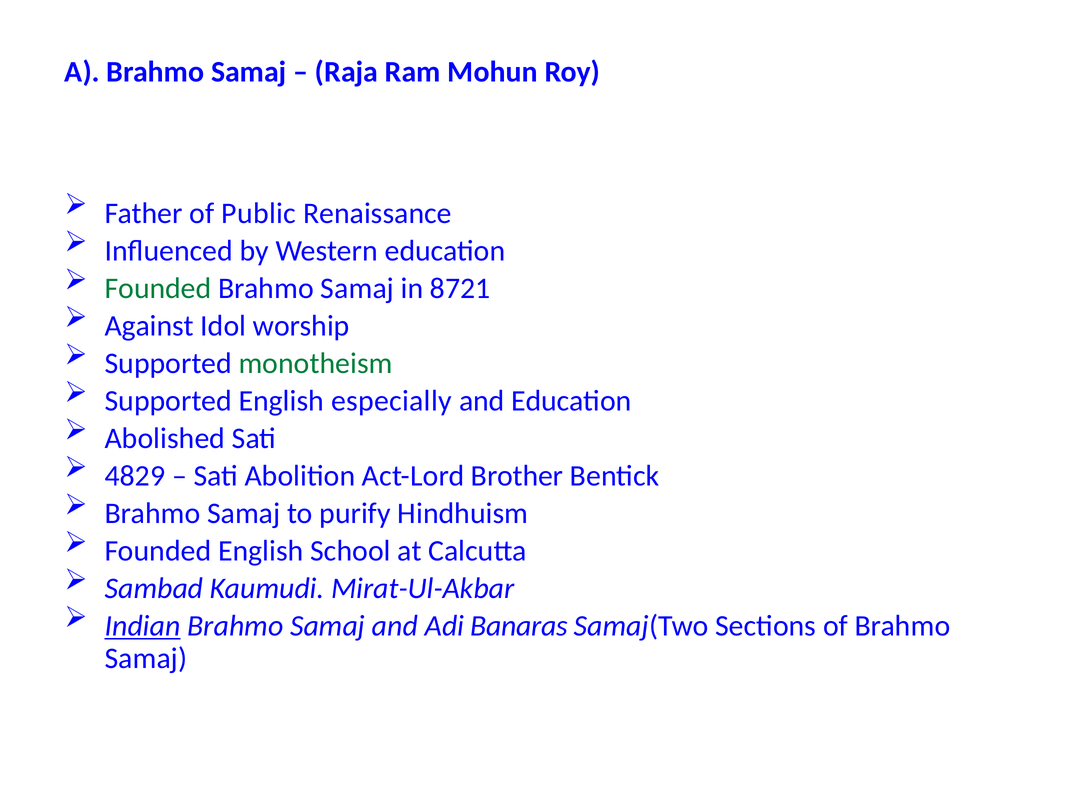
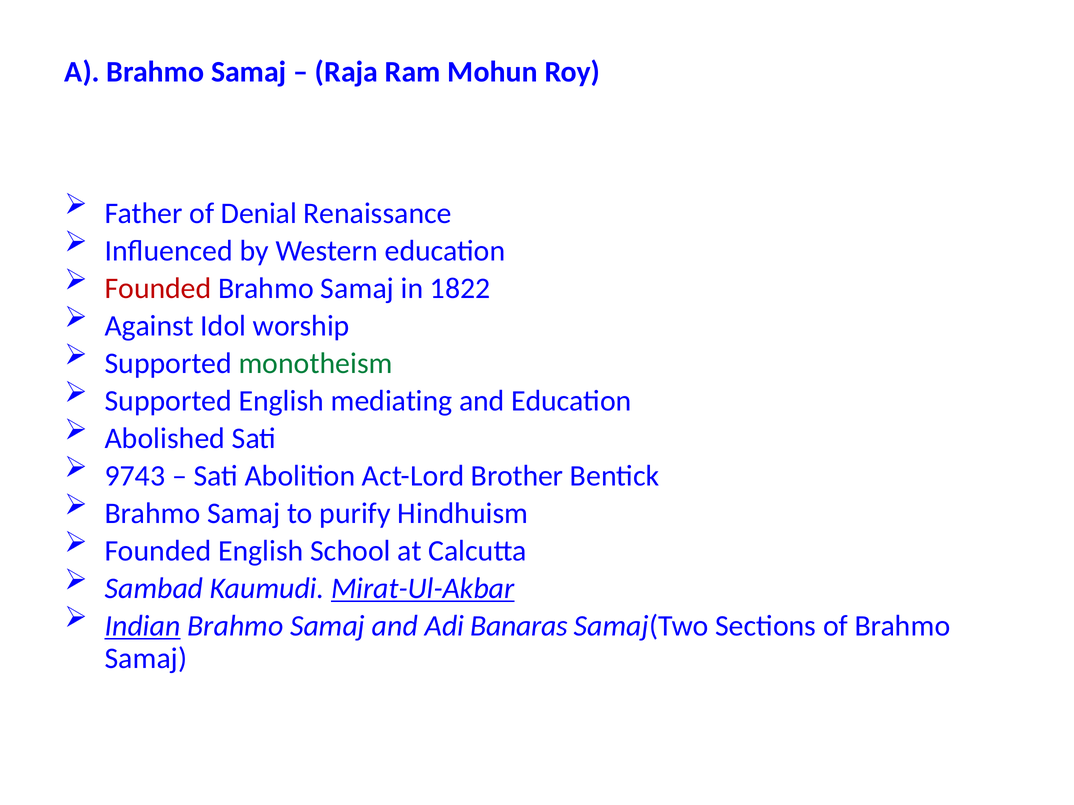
Public: Public -> Denial
Founded at (158, 288) colour: green -> red
8721: 8721 -> 1822
especially: especially -> mediating
4829: 4829 -> 9743
Mirat-Ul-Akbar underline: none -> present
